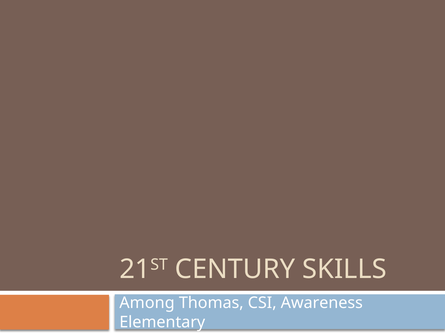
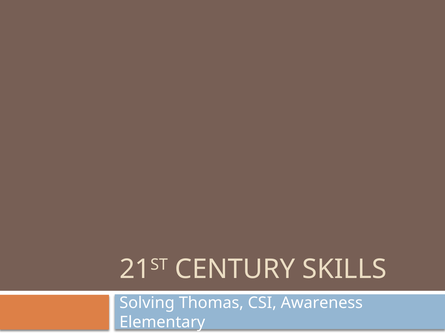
Among: Among -> Solving
